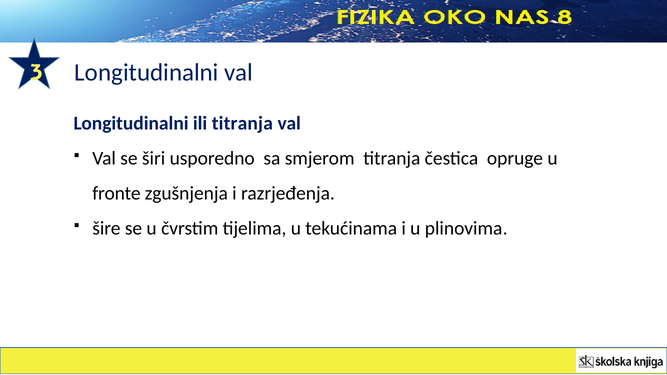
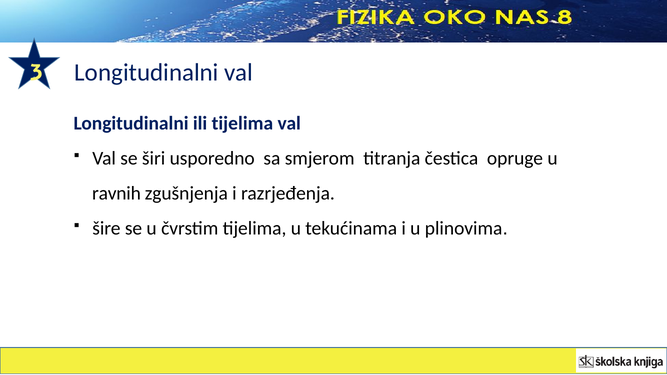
ili titranja: titranja -> tijelima
fronte: fronte -> ravnih
